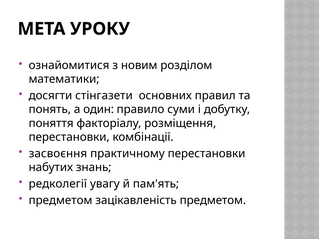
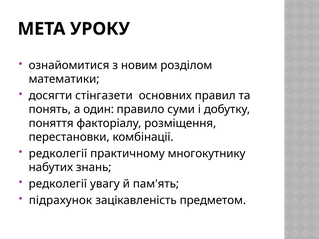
засвоєння at (58, 154): засвоєння -> редколегії
практичному перестановки: перестановки -> многокутнику
предметом at (61, 200): предметом -> підрахунок
